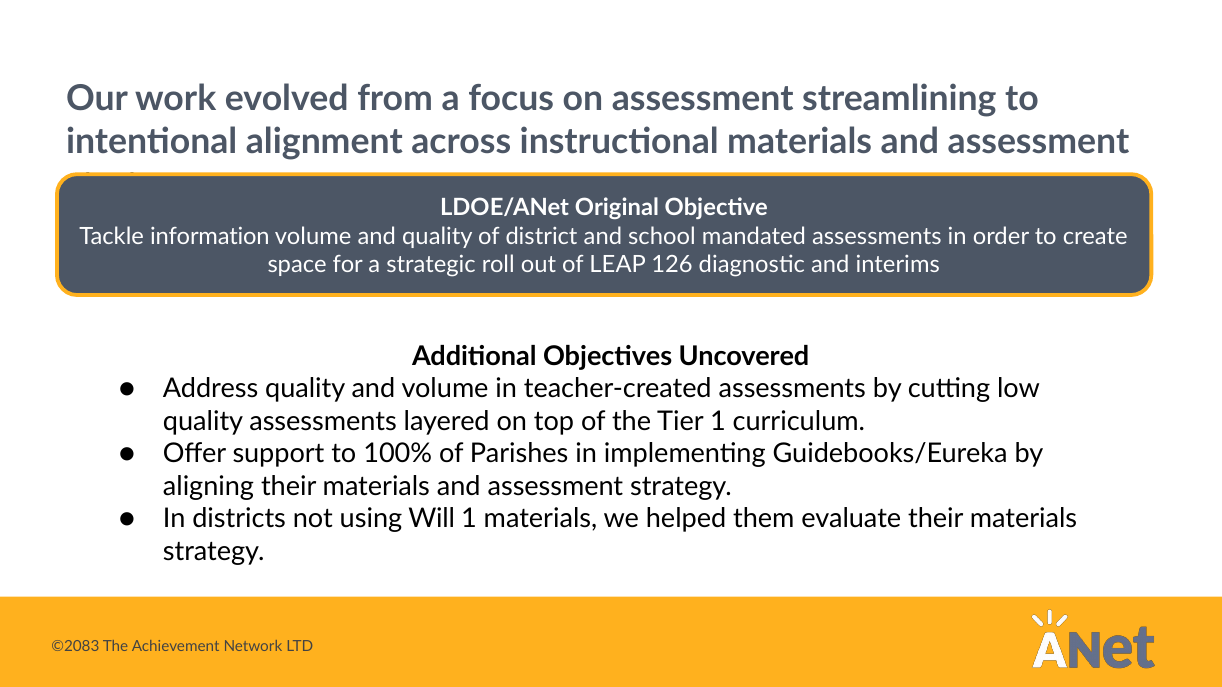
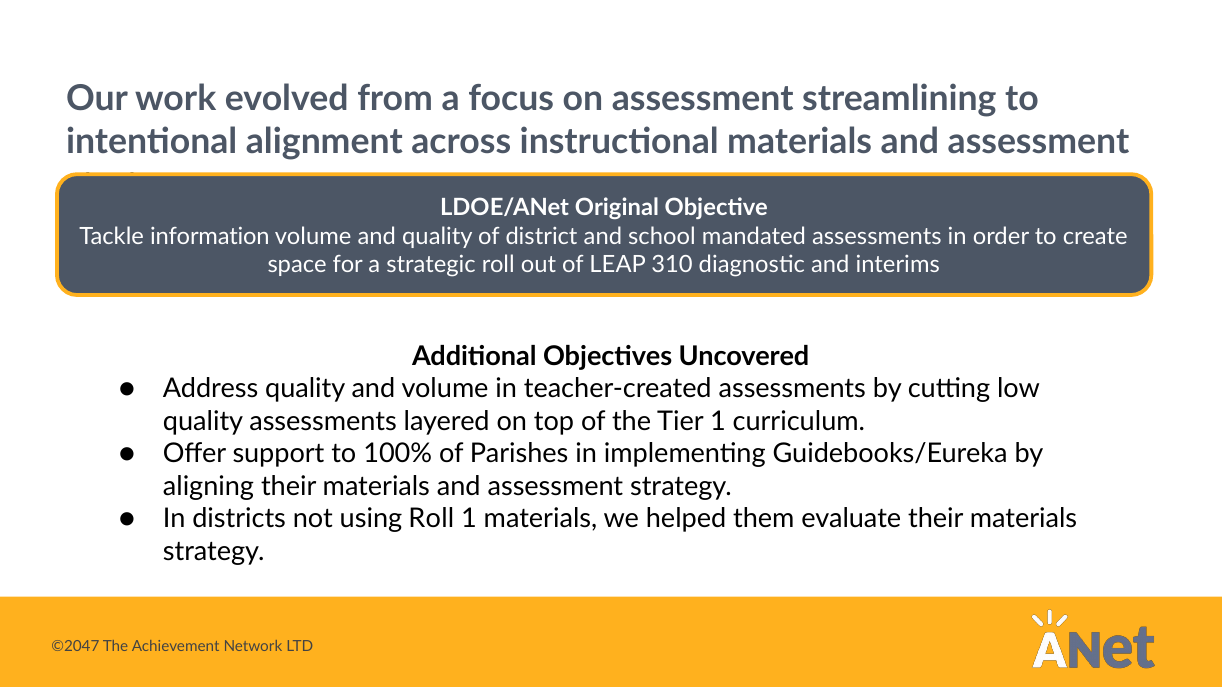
126: 126 -> 310
using Will: Will -> Roll
©2083: ©2083 -> ©2047
